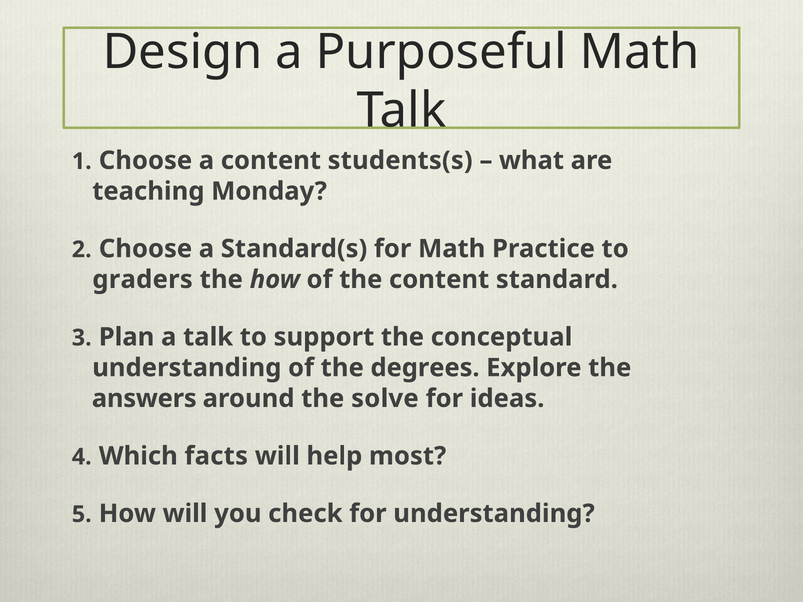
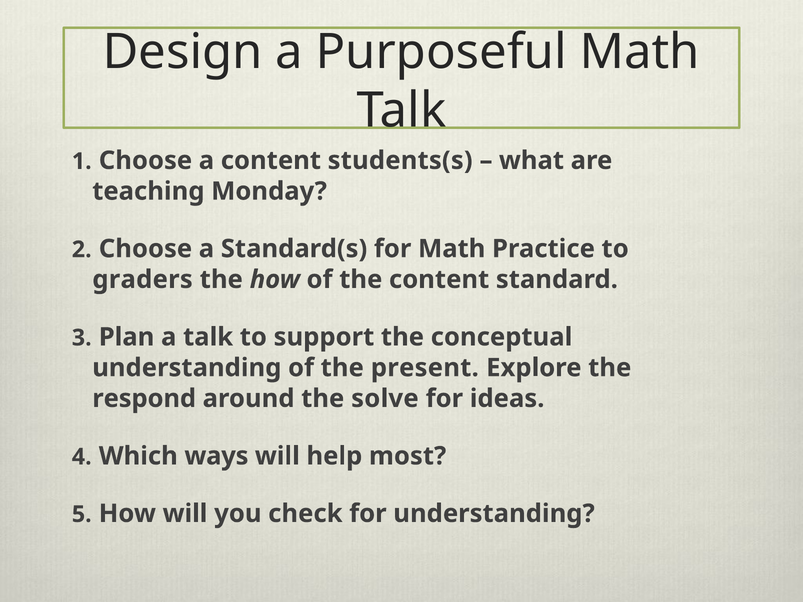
degrees: degrees -> present
answers: answers -> respond
facts: facts -> ways
